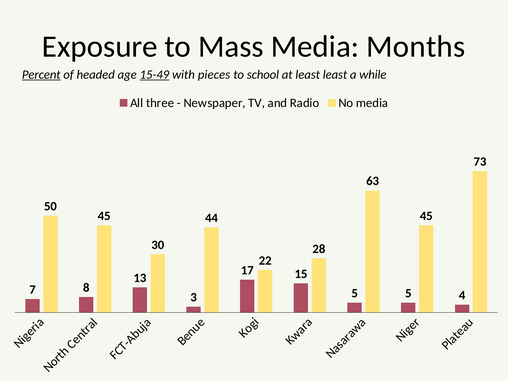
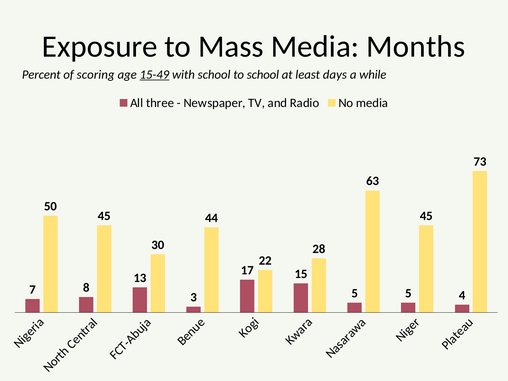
Percent underline: present -> none
headed: headed -> scoring
with pieces: pieces -> school
least least: least -> days
